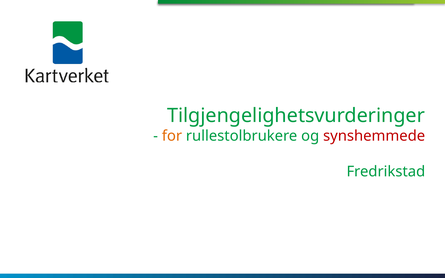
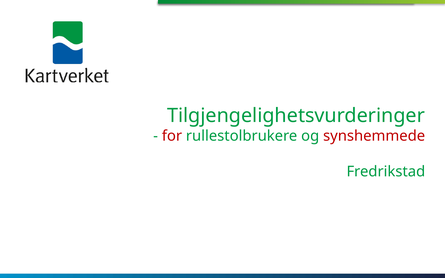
for colour: orange -> red
